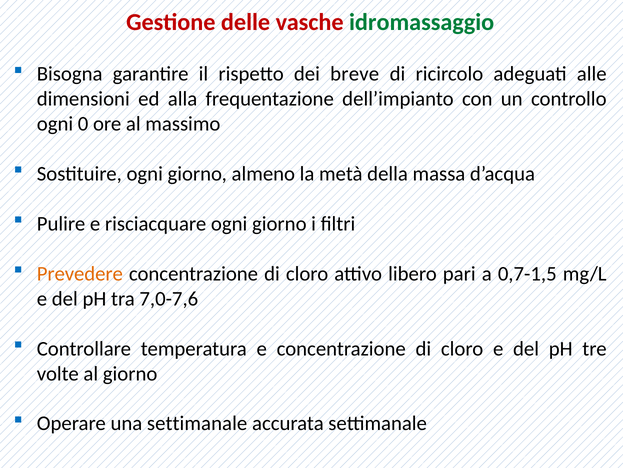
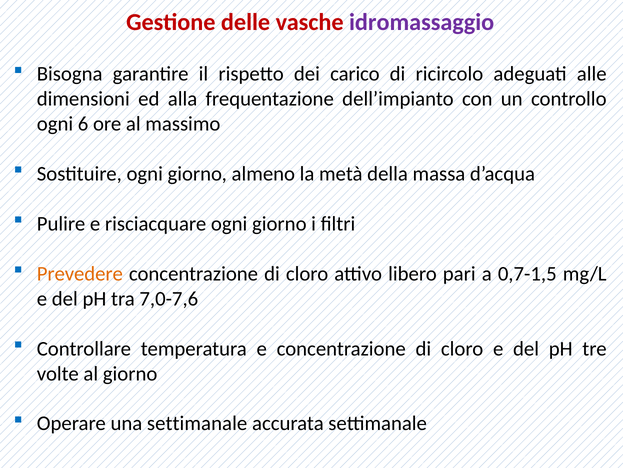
idromassaggio colour: green -> purple
breve: breve -> carico
0: 0 -> 6
